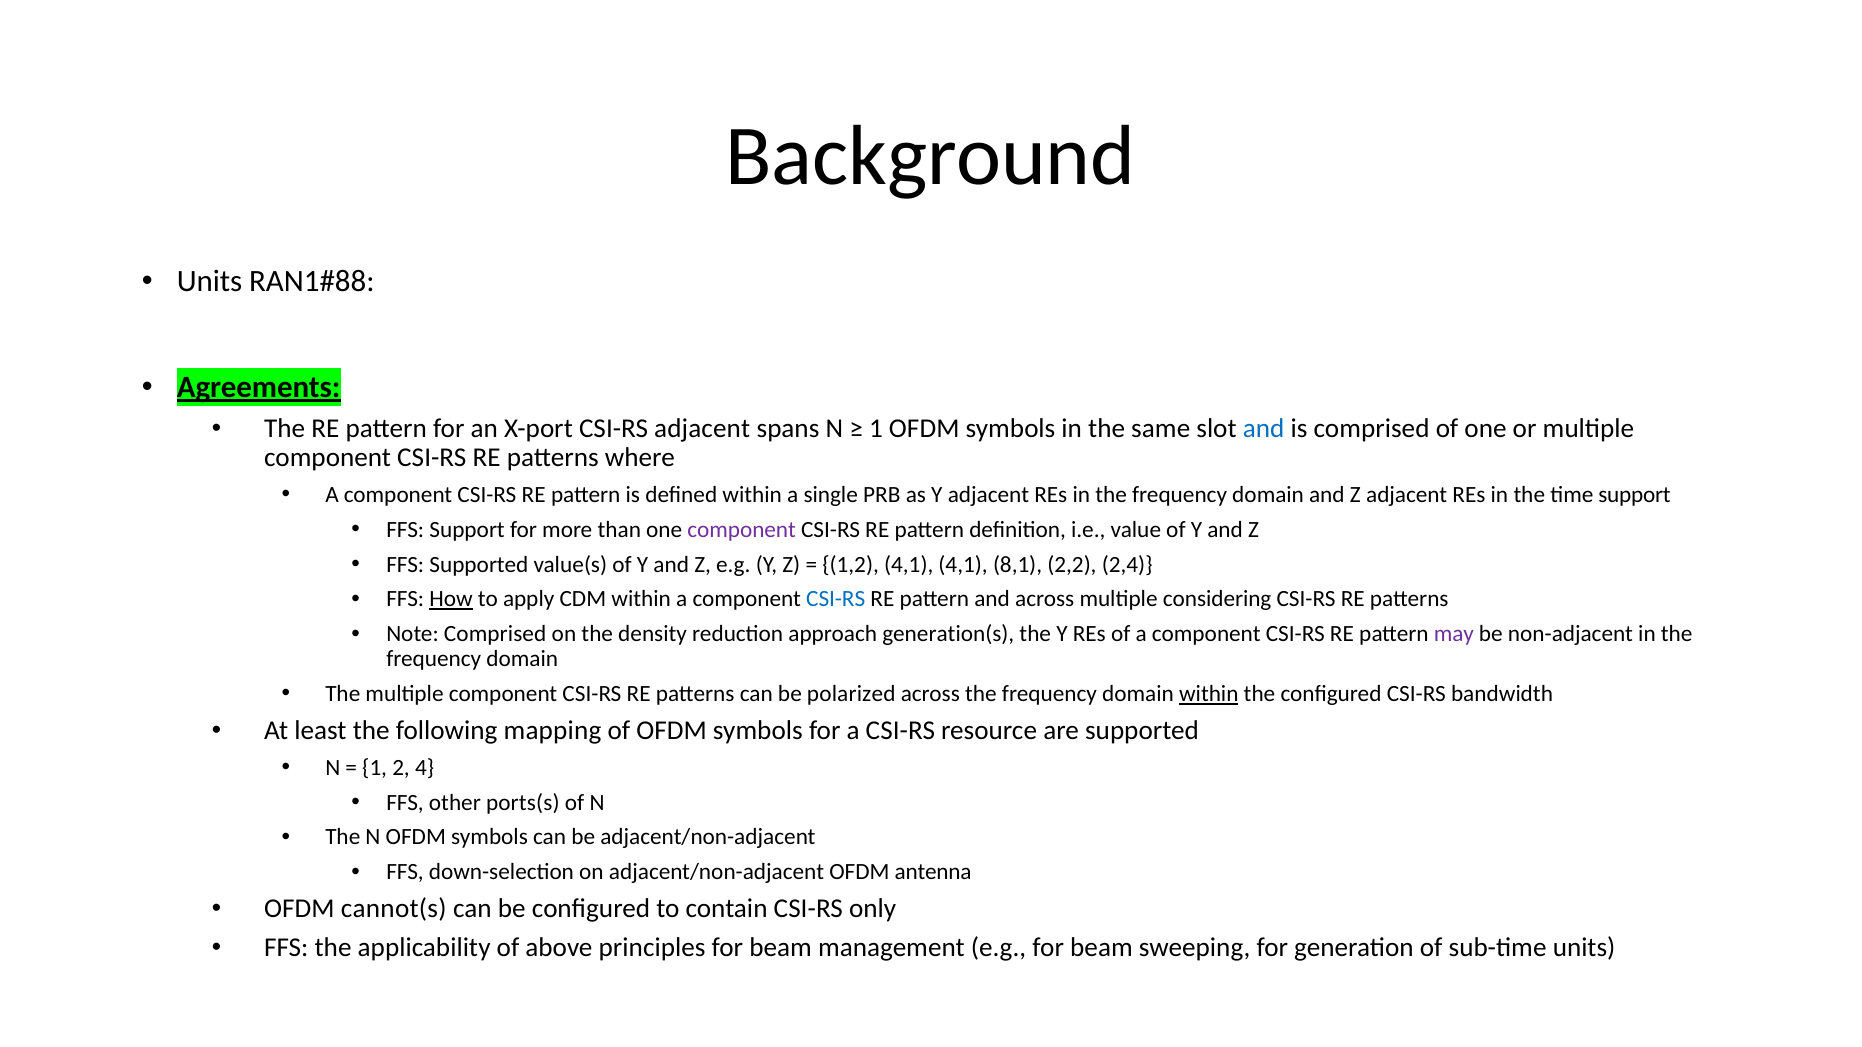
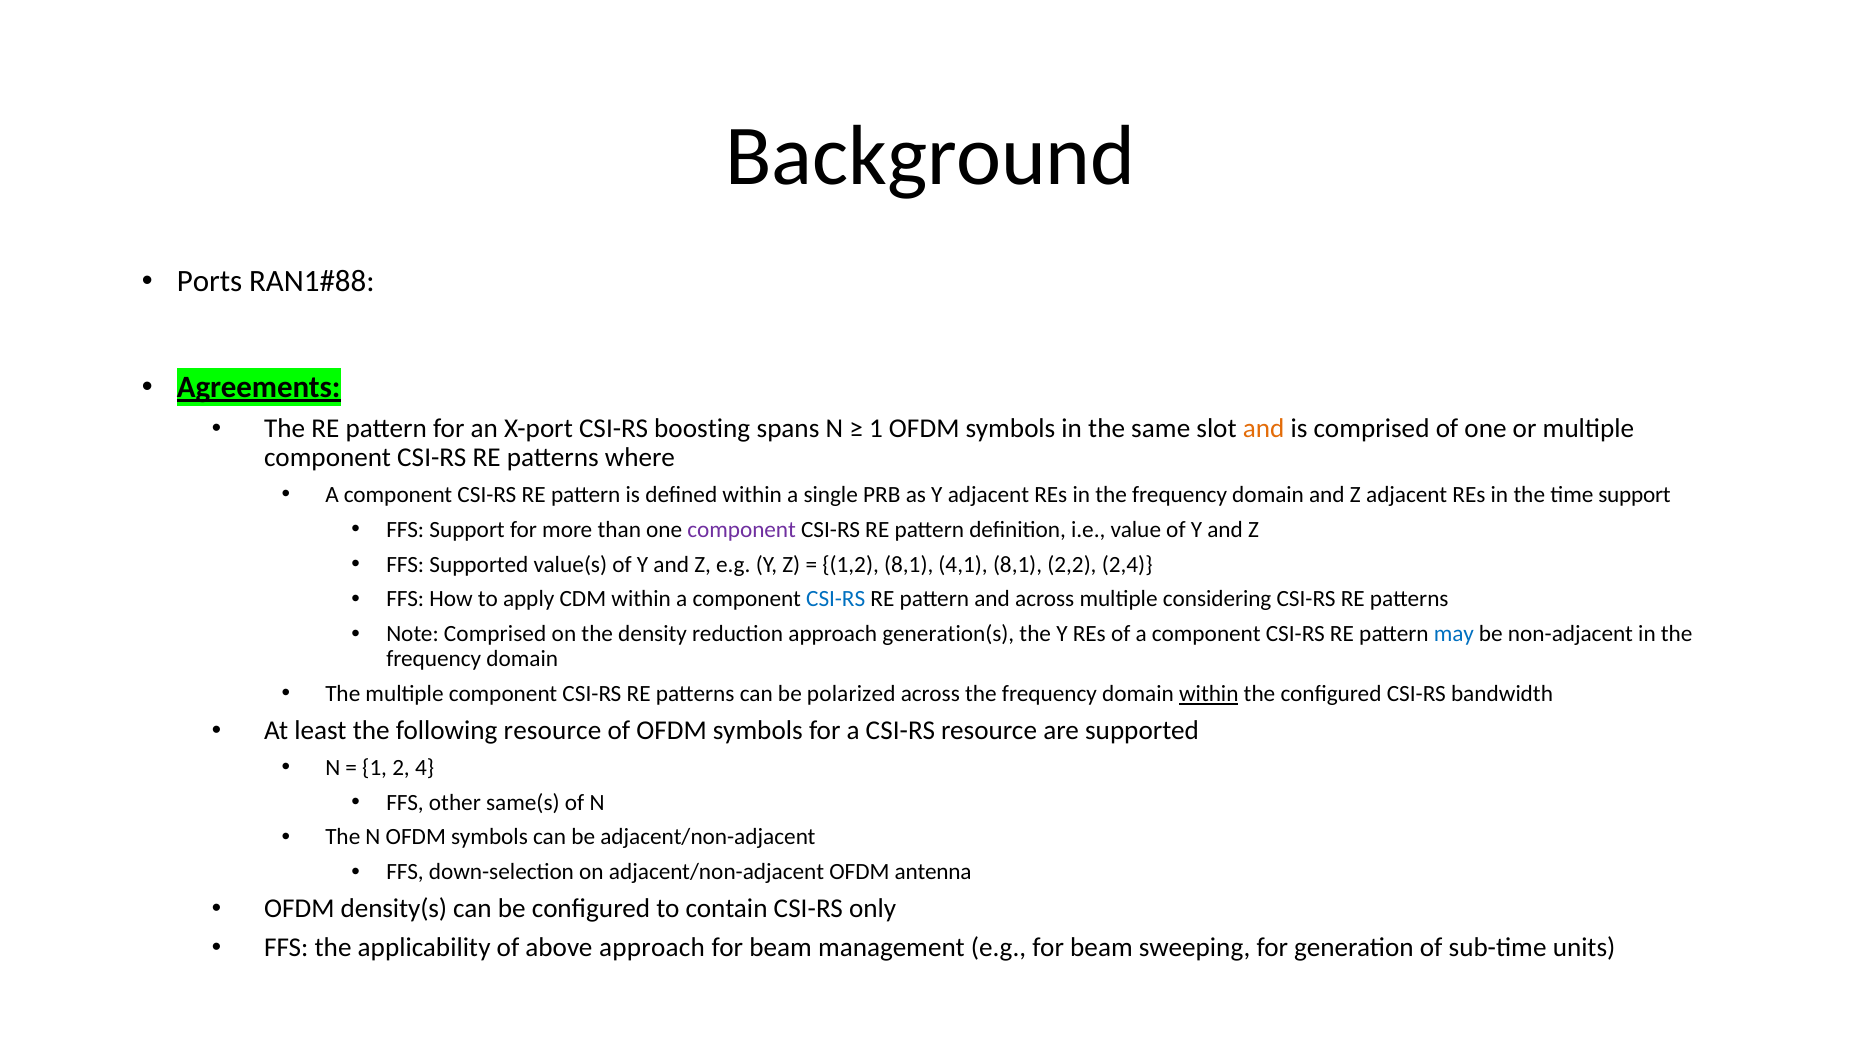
Units at (210, 282): Units -> Ports
CSI-RS adjacent: adjacent -> boosting
and at (1264, 429) colour: blue -> orange
1,2 4,1: 4,1 -> 8,1
How underline: present -> none
may colour: purple -> blue
following mapping: mapping -> resource
ports(s: ports(s -> same(s
cannot(s: cannot(s -> density(s
above principles: principles -> approach
